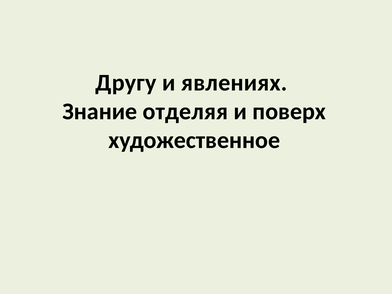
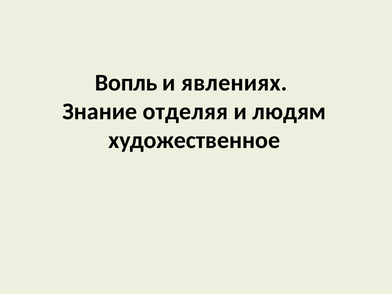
Другу: Другу -> Вопль
поверх: поверх -> людям
